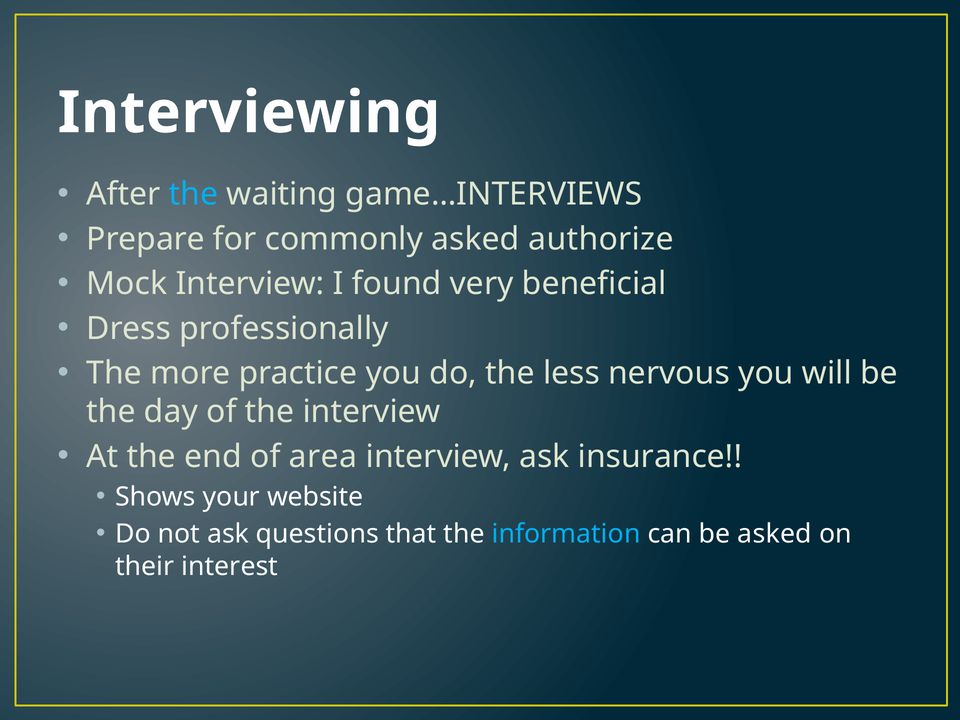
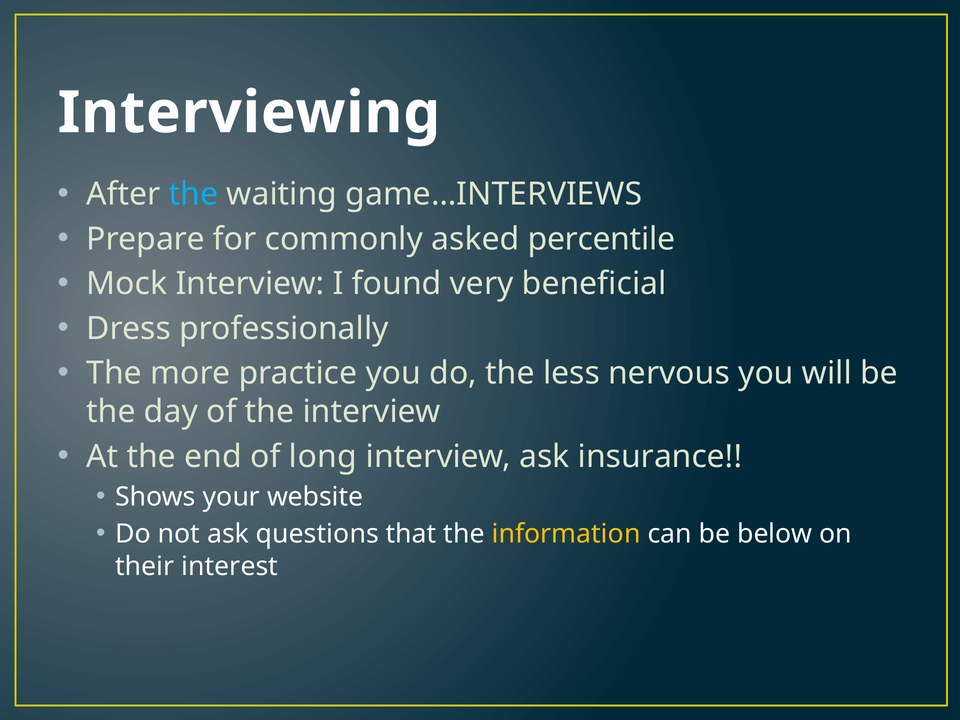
authorize: authorize -> percentile
area: area -> long
information colour: light blue -> yellow
be asked: asked -> below
